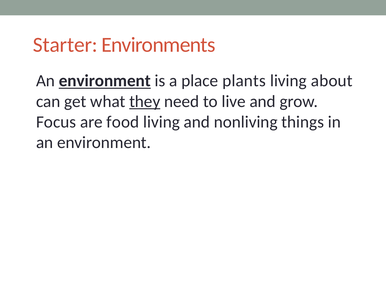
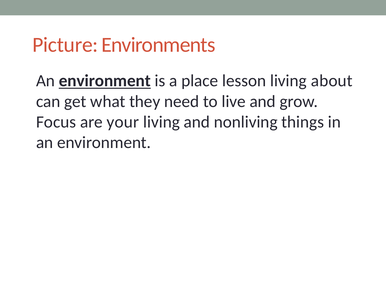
Starter: Starter -> Picture
plants: plants -> lesson
they underline: present -> none
food: food -> your
